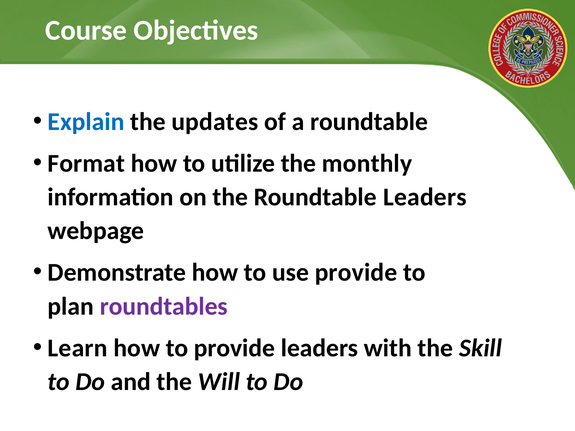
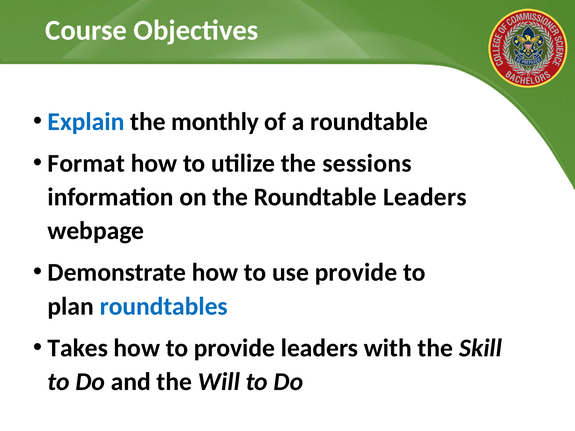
updates: updates -> monthly
monthly: monthly -> sessions
roundtables colour: purple -> blue
Learn: Learn -> Takes
